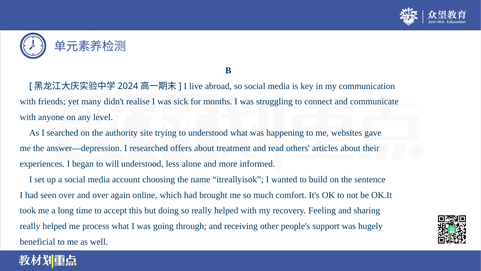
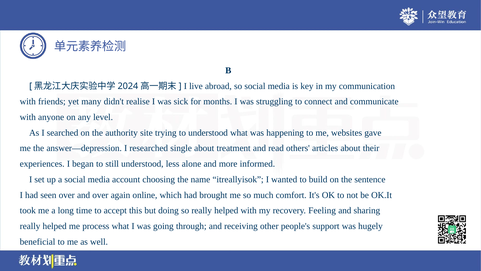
offers: offers -> single
will: will -> still
